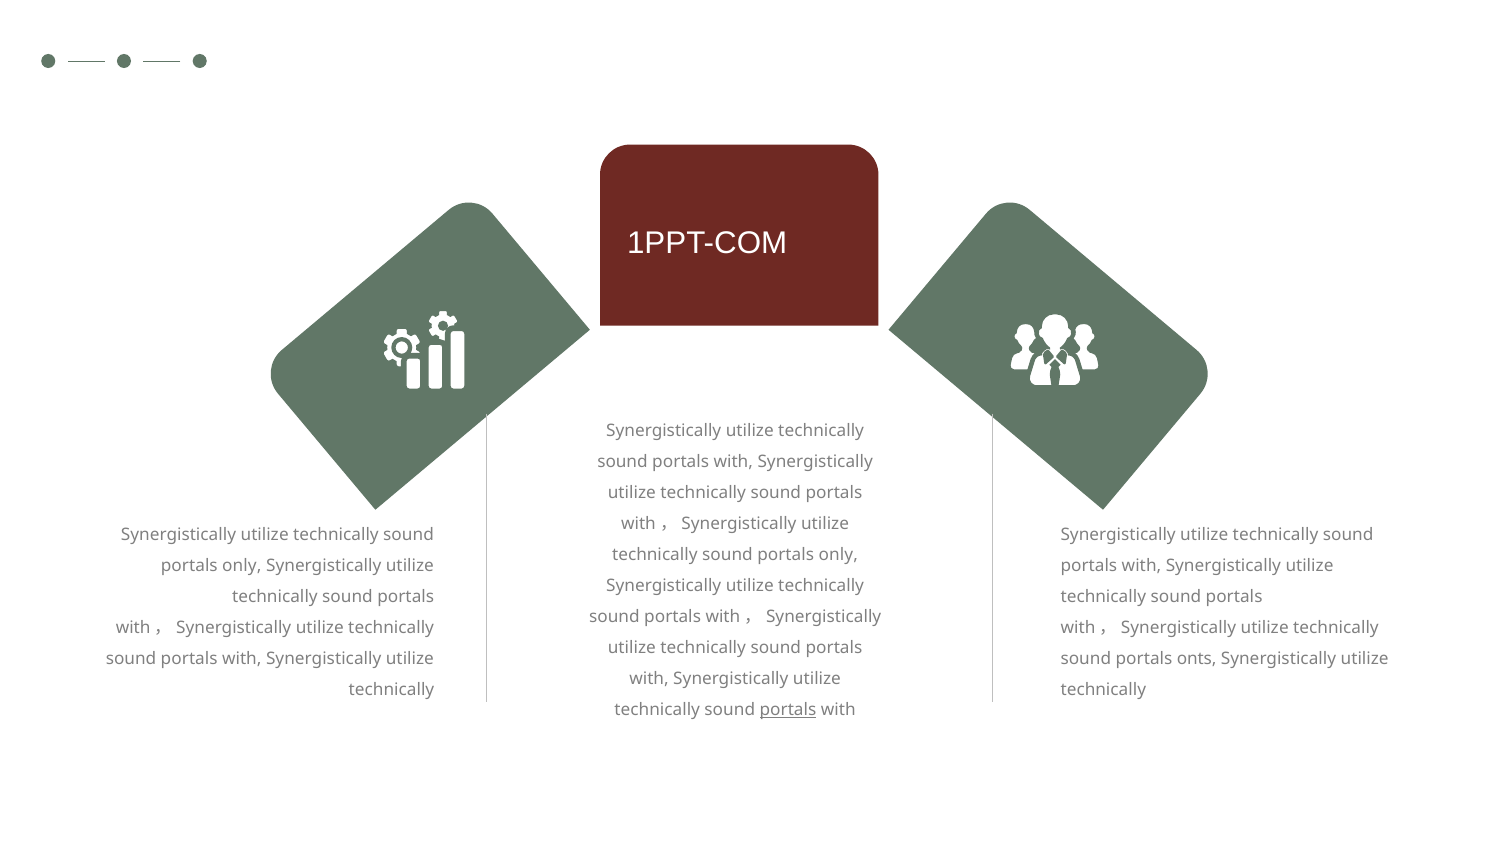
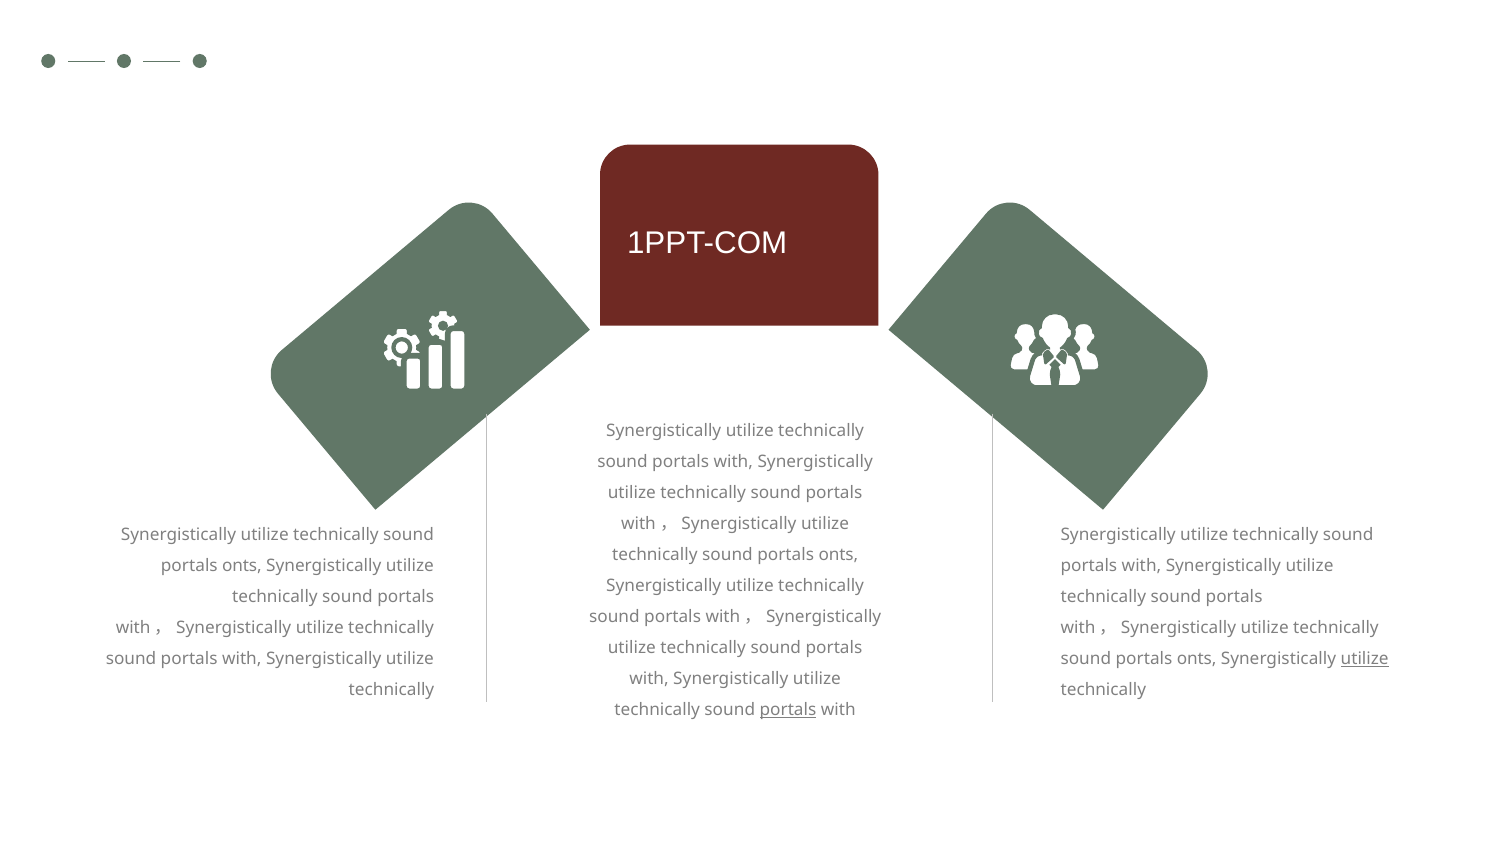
only at (838, 555): only -> onts
only at (242, 566): only -> onts
utilize at (1365, 659) underline: none -> present
